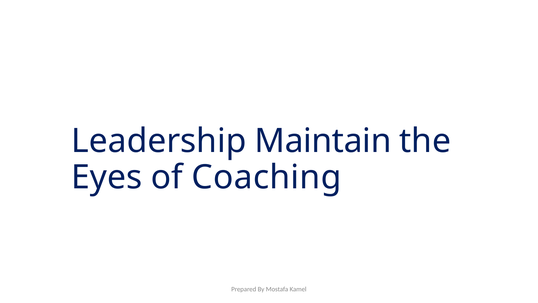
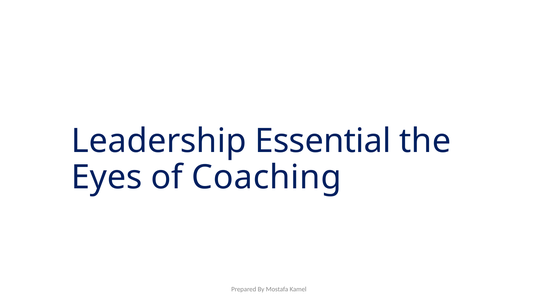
Maintain: Maintain -> Essential
